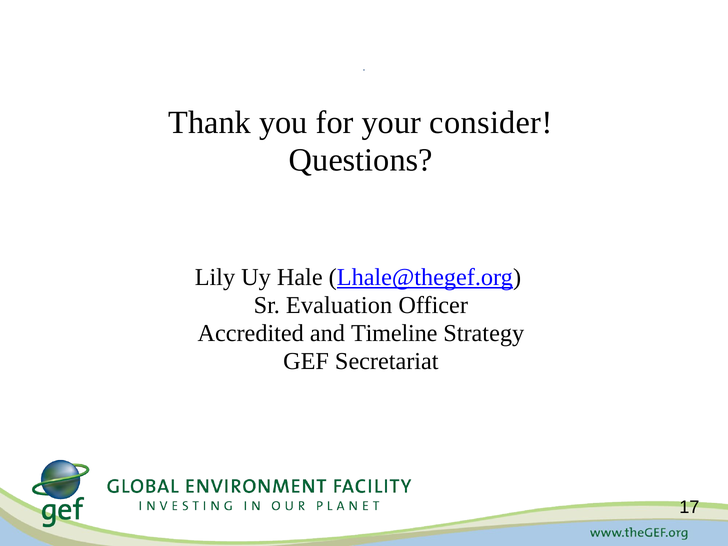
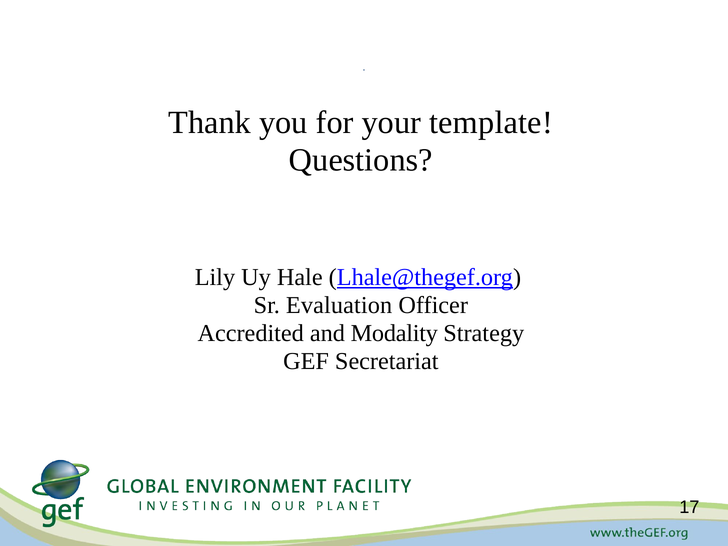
consider: consider -> template
Timeline: Timeline -> Modality
